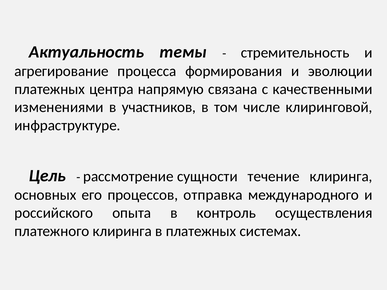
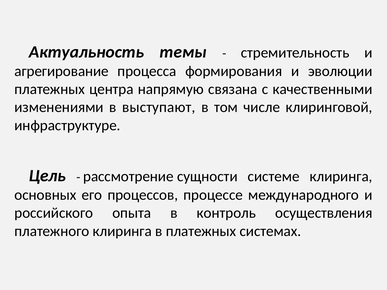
участников: участников -> выступают
течение: течение -> системе
отправка: отправка -> процессе
